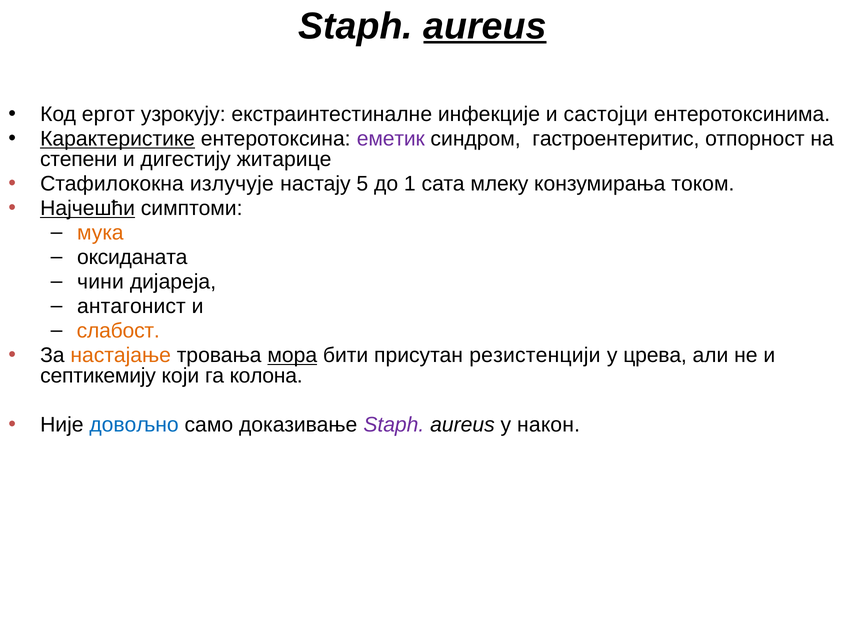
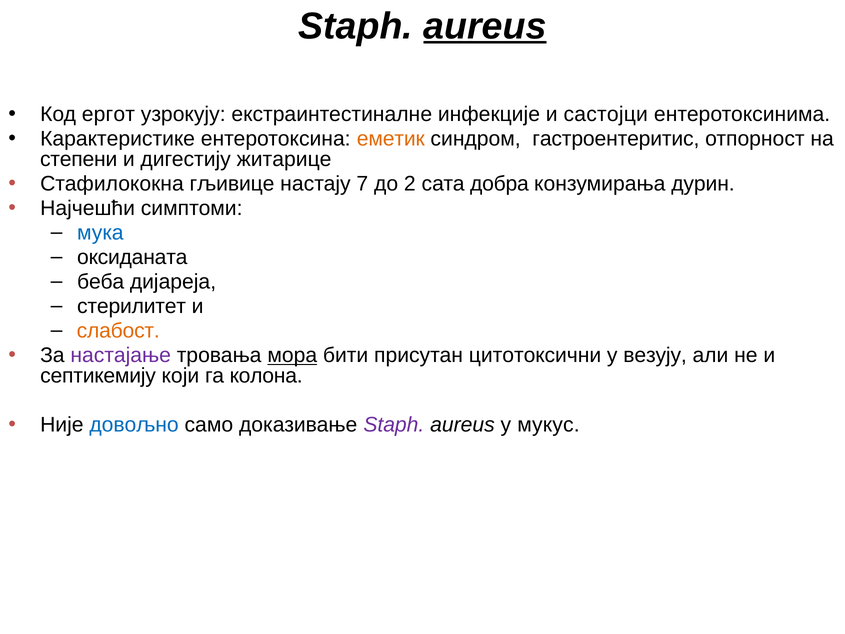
Карактеристике underline: present -> none
еметик colour: purple -> orange
излучује: излучује -> гљивице
5: 5 -> 7
1: 1 -> 2
млеку: млеку -> добра
током: током -> дурин
Најчешћи underline: present -> none
мука colour: orange -> blue
чини: чини -> беба
антагонист: антагонист -> стерилитет
настајање colour: orange -> purple
резистенцији: резистенцији -> цитотоксични
црева: црева -> везују
након: након -> мукус
